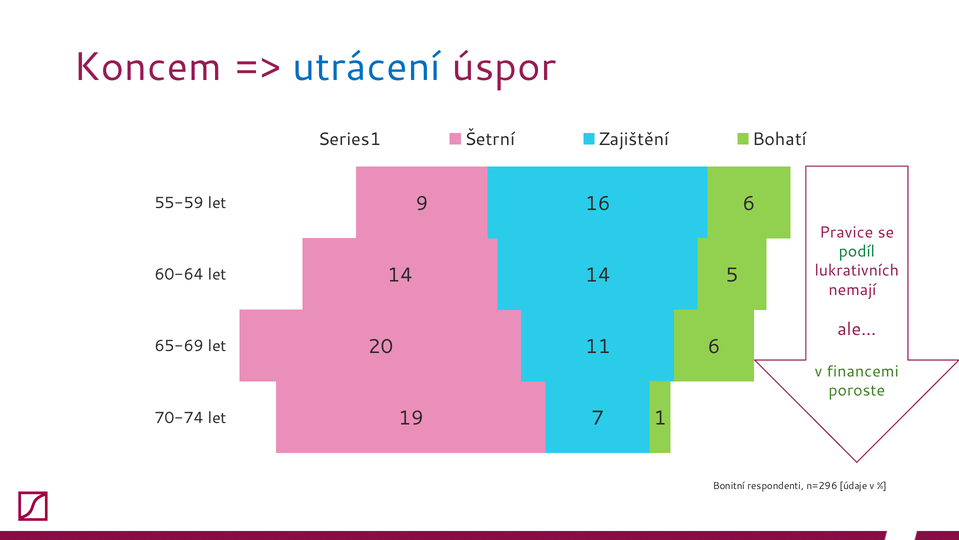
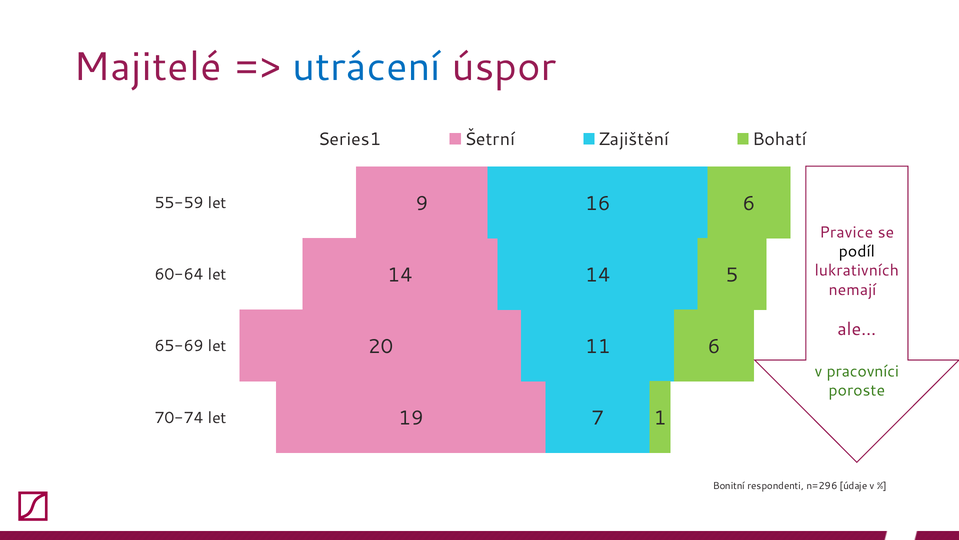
Koncem: Koncem -> Majitelé
podíl colour: green -> black
financemi: financemi -> pracovníci
